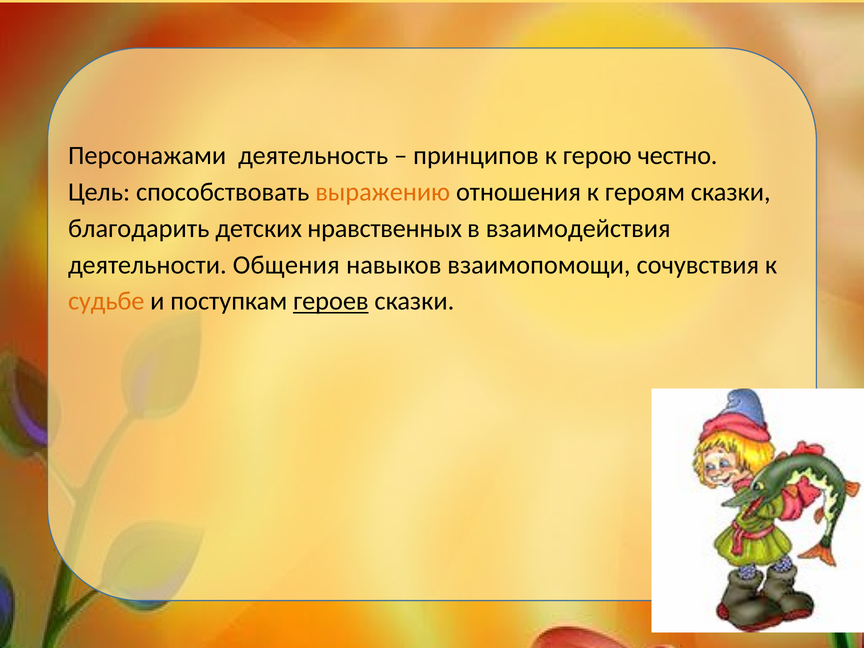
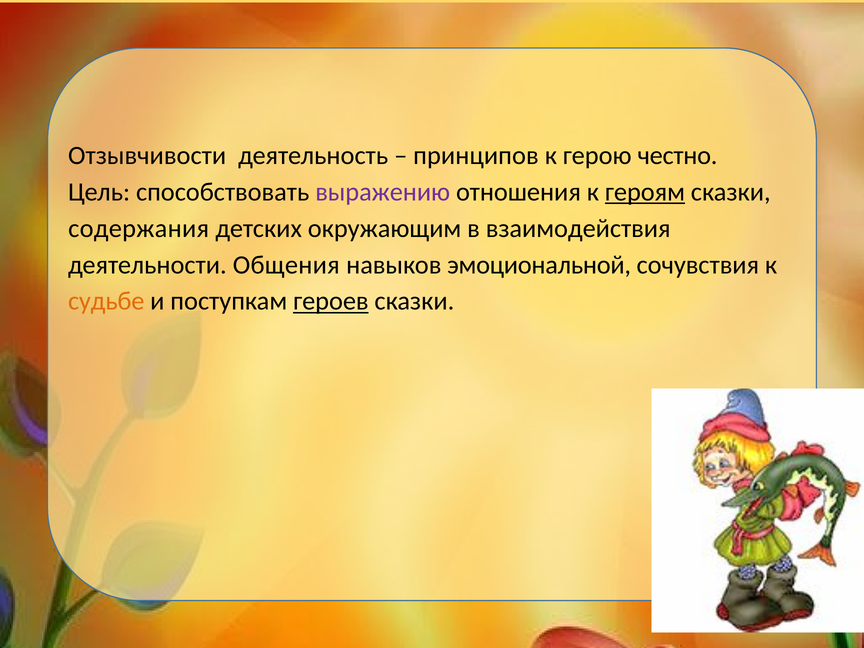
Персонажами: Персонажами -> Отзывчивости
выражению colour: orange -> purple
героям underline: none -> present
благодарить: благодарить -> содержания
нравственных: нравственных -> окружающим
взаимопомощи: взаимопомощи -> эмоциональной
